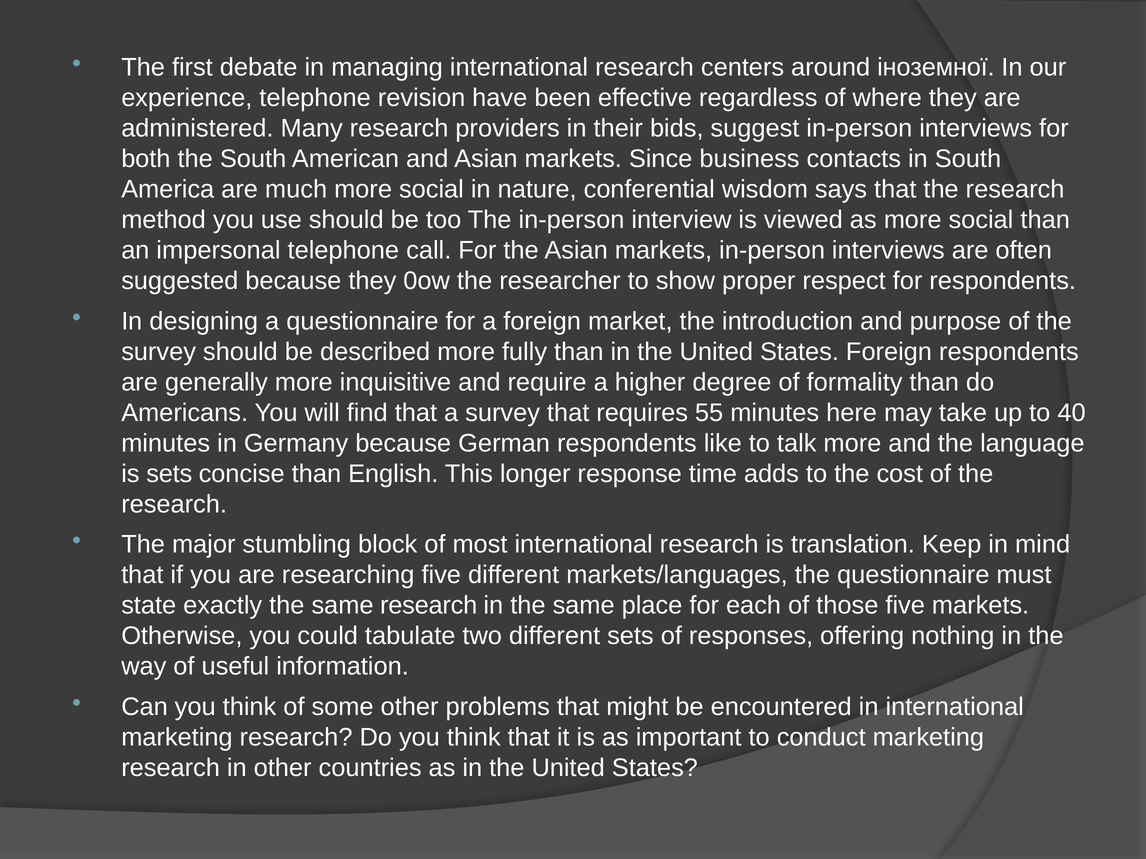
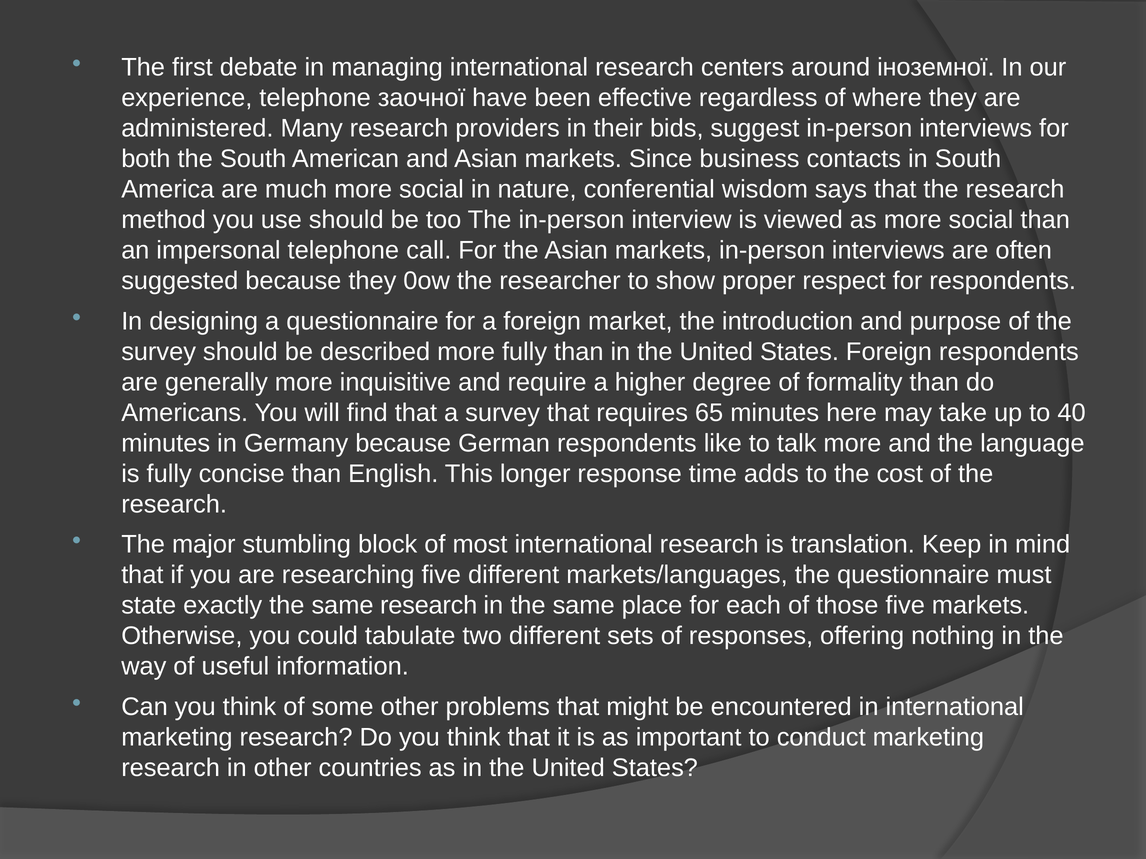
revision: revision -> заочної
55: 55 -> 65
is sets: sets -> fully
